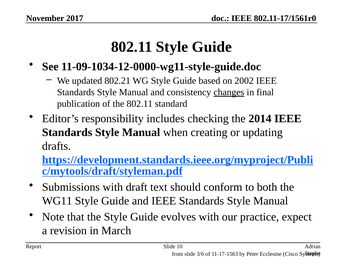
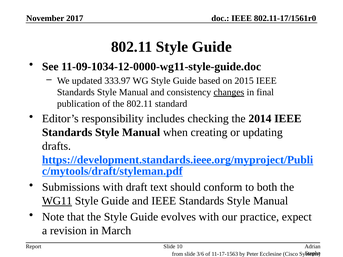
802.21: 802.21 -> 333.97
2002: 2002 -> 2015
WG11 underline: none -> present
